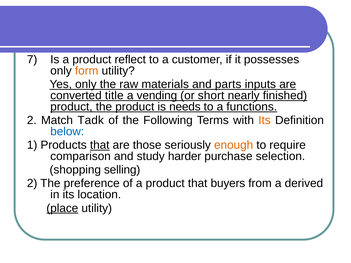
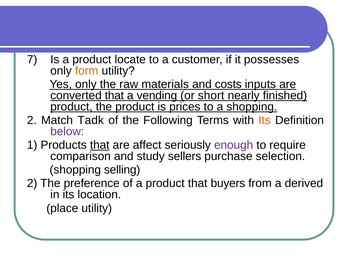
reflect: reflect -> locate
parts: parts -> costs
converted title: title -> that
needs: needs -> prices
a functions: functions -> shopping
below colour: blue -> purple
those: those -> affect
enough colour: orange -> purple
harder: harder -> sellers
place underline: present -> none
